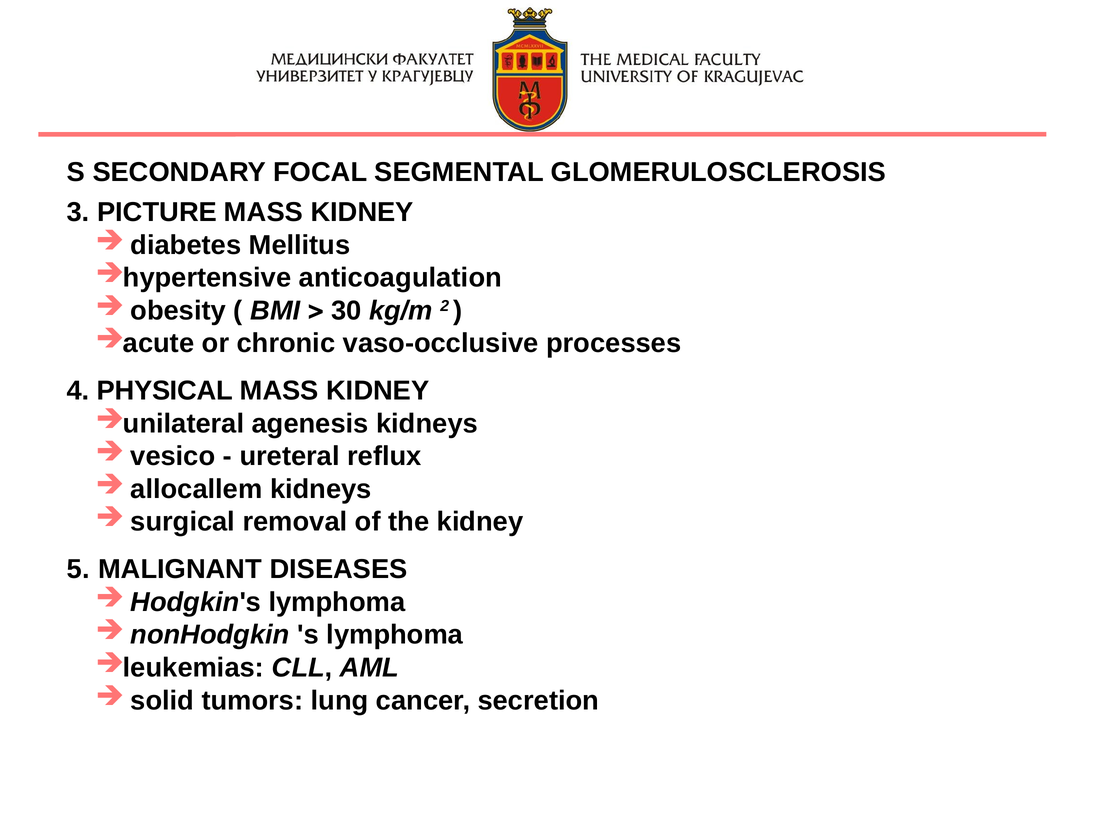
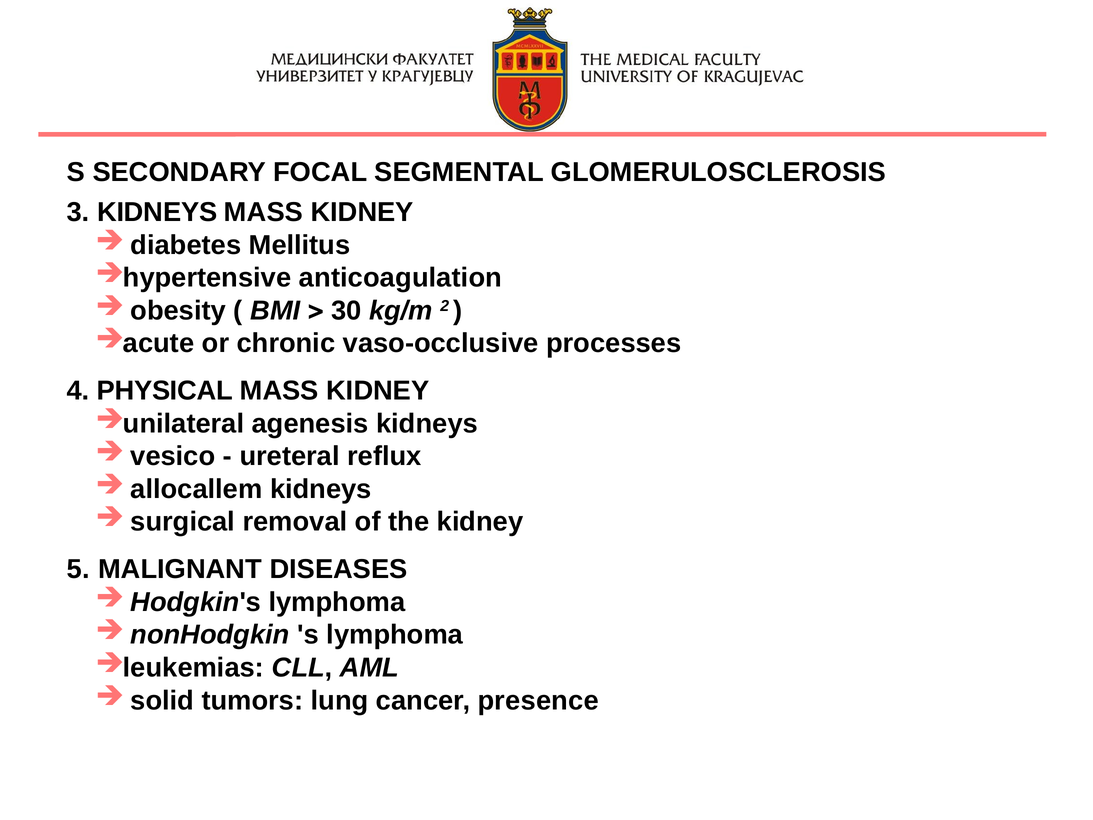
3 PICTURE: PICTURE -> KIDNEYS
secretion: secretion -> presence
